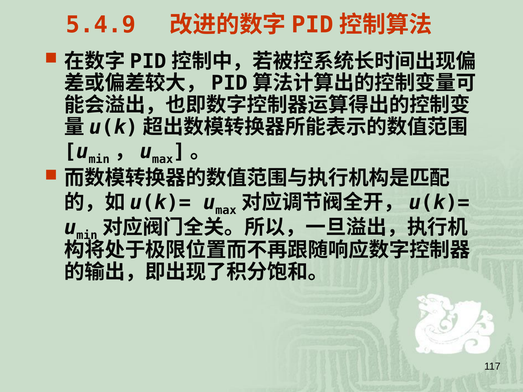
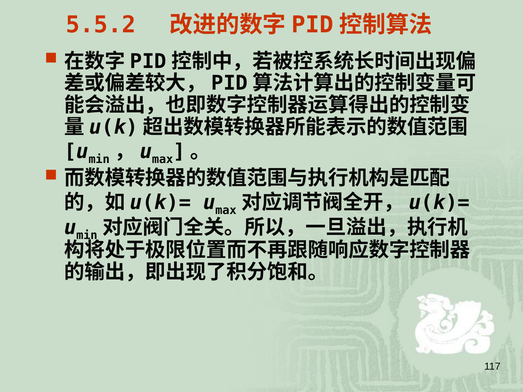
5.4.9: 5.4.9 -> 5.5.2
